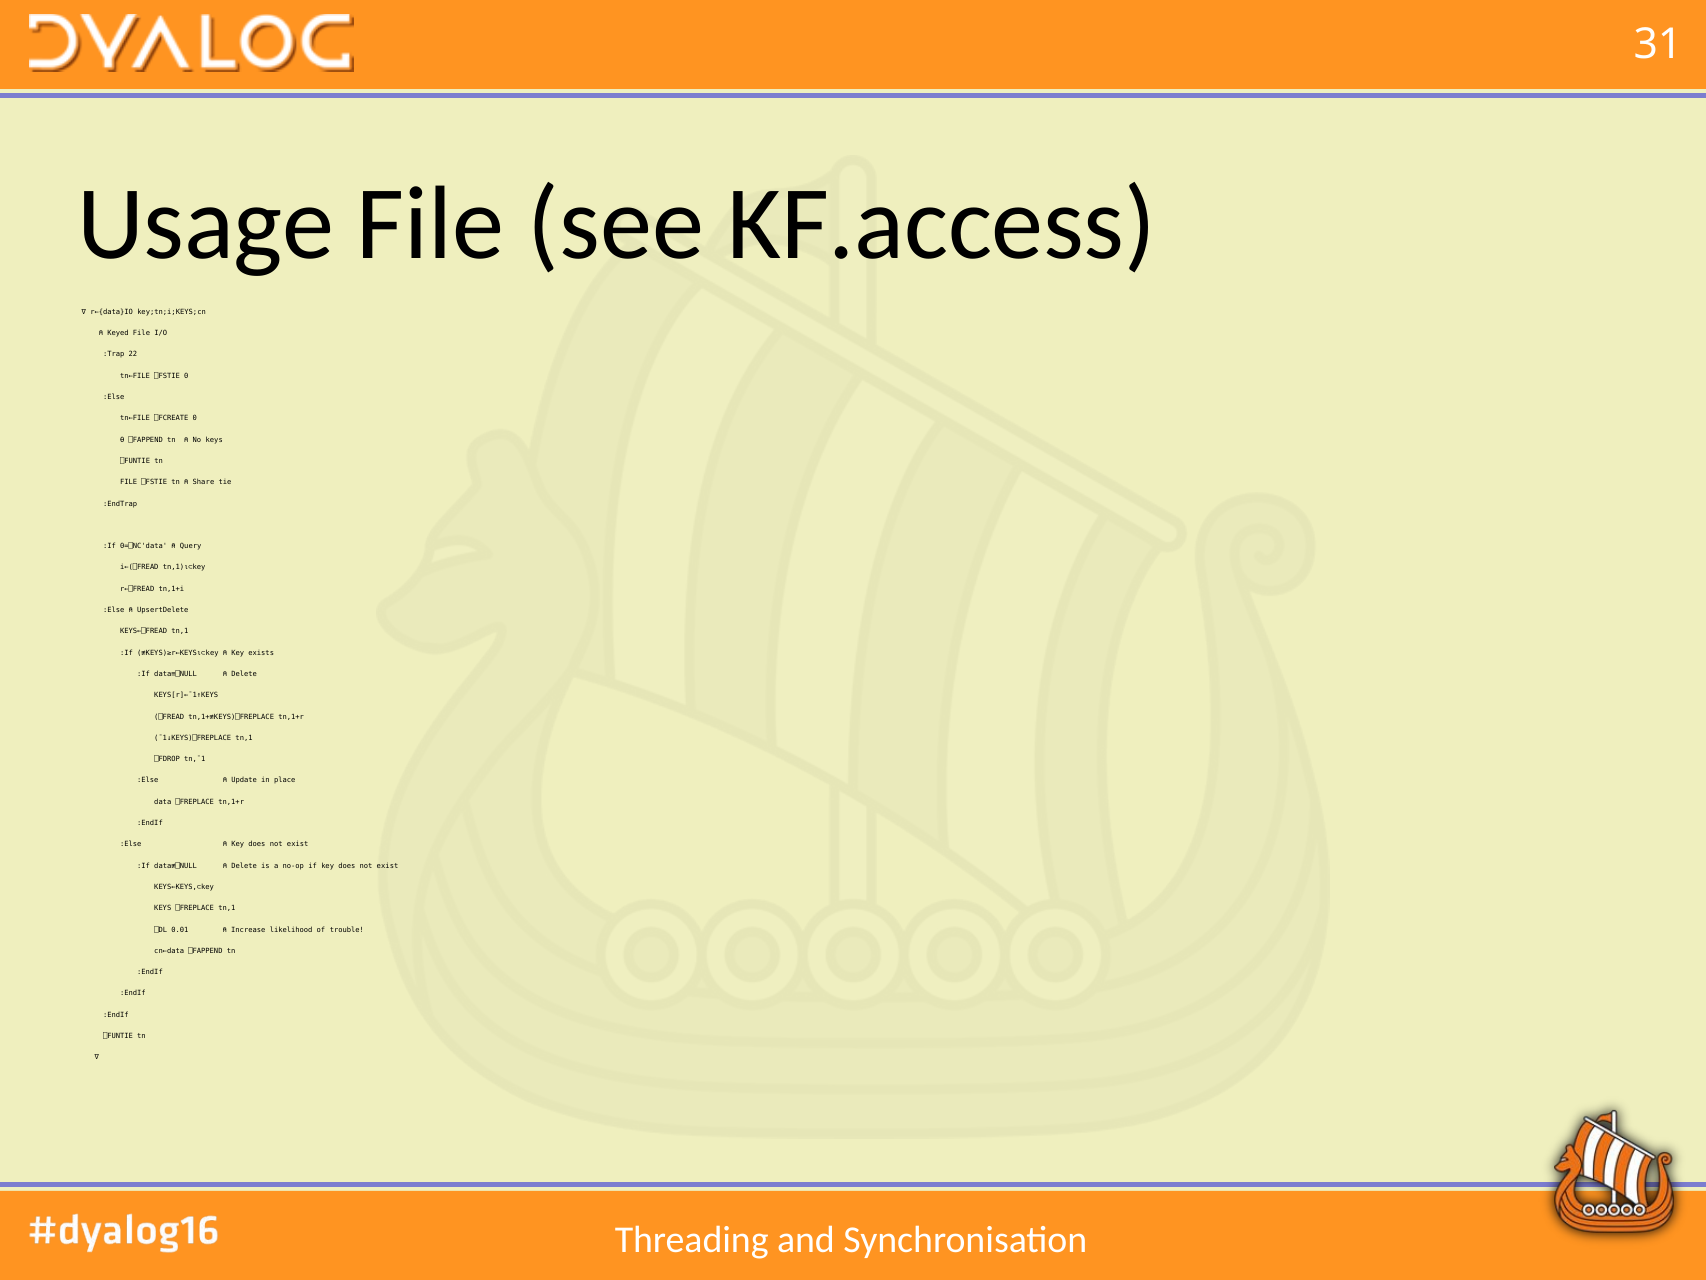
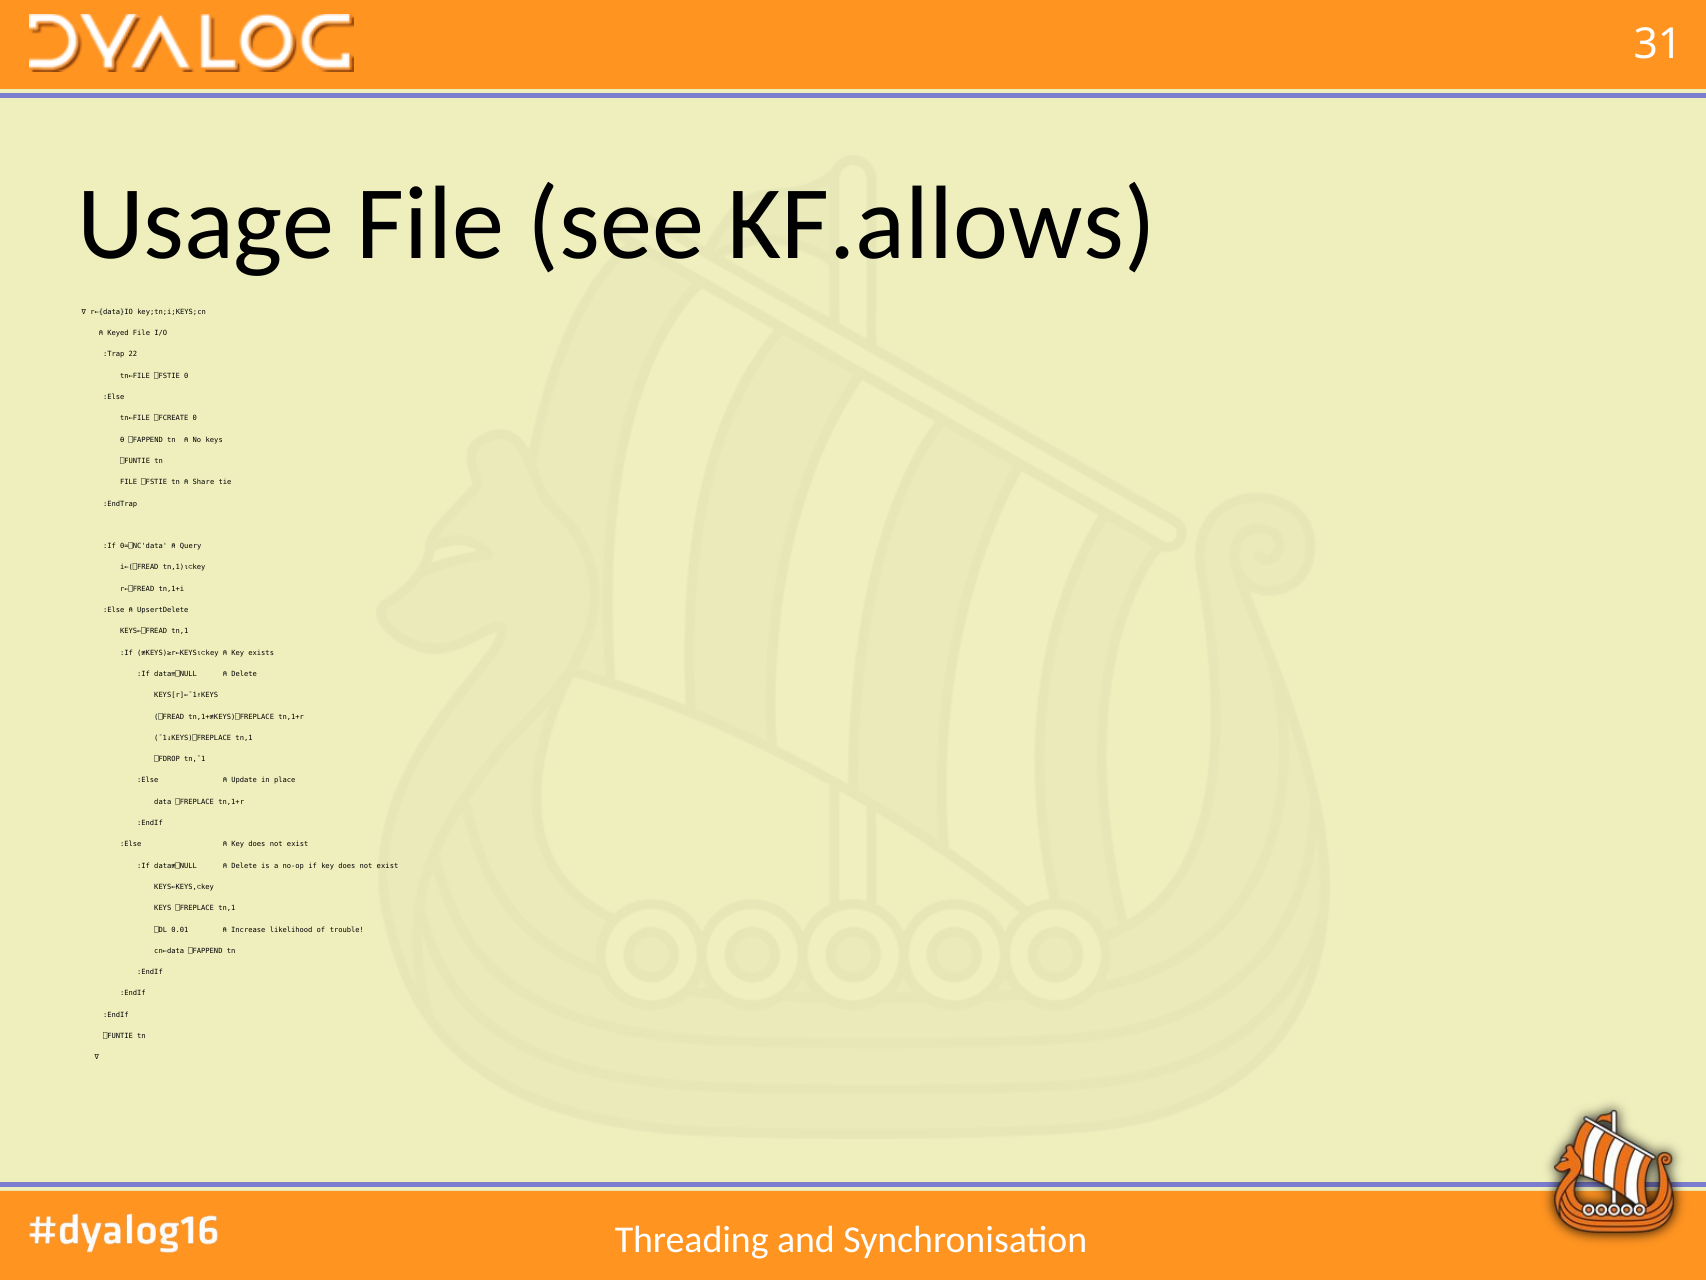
KF.access: KF.access -> KF.allows
